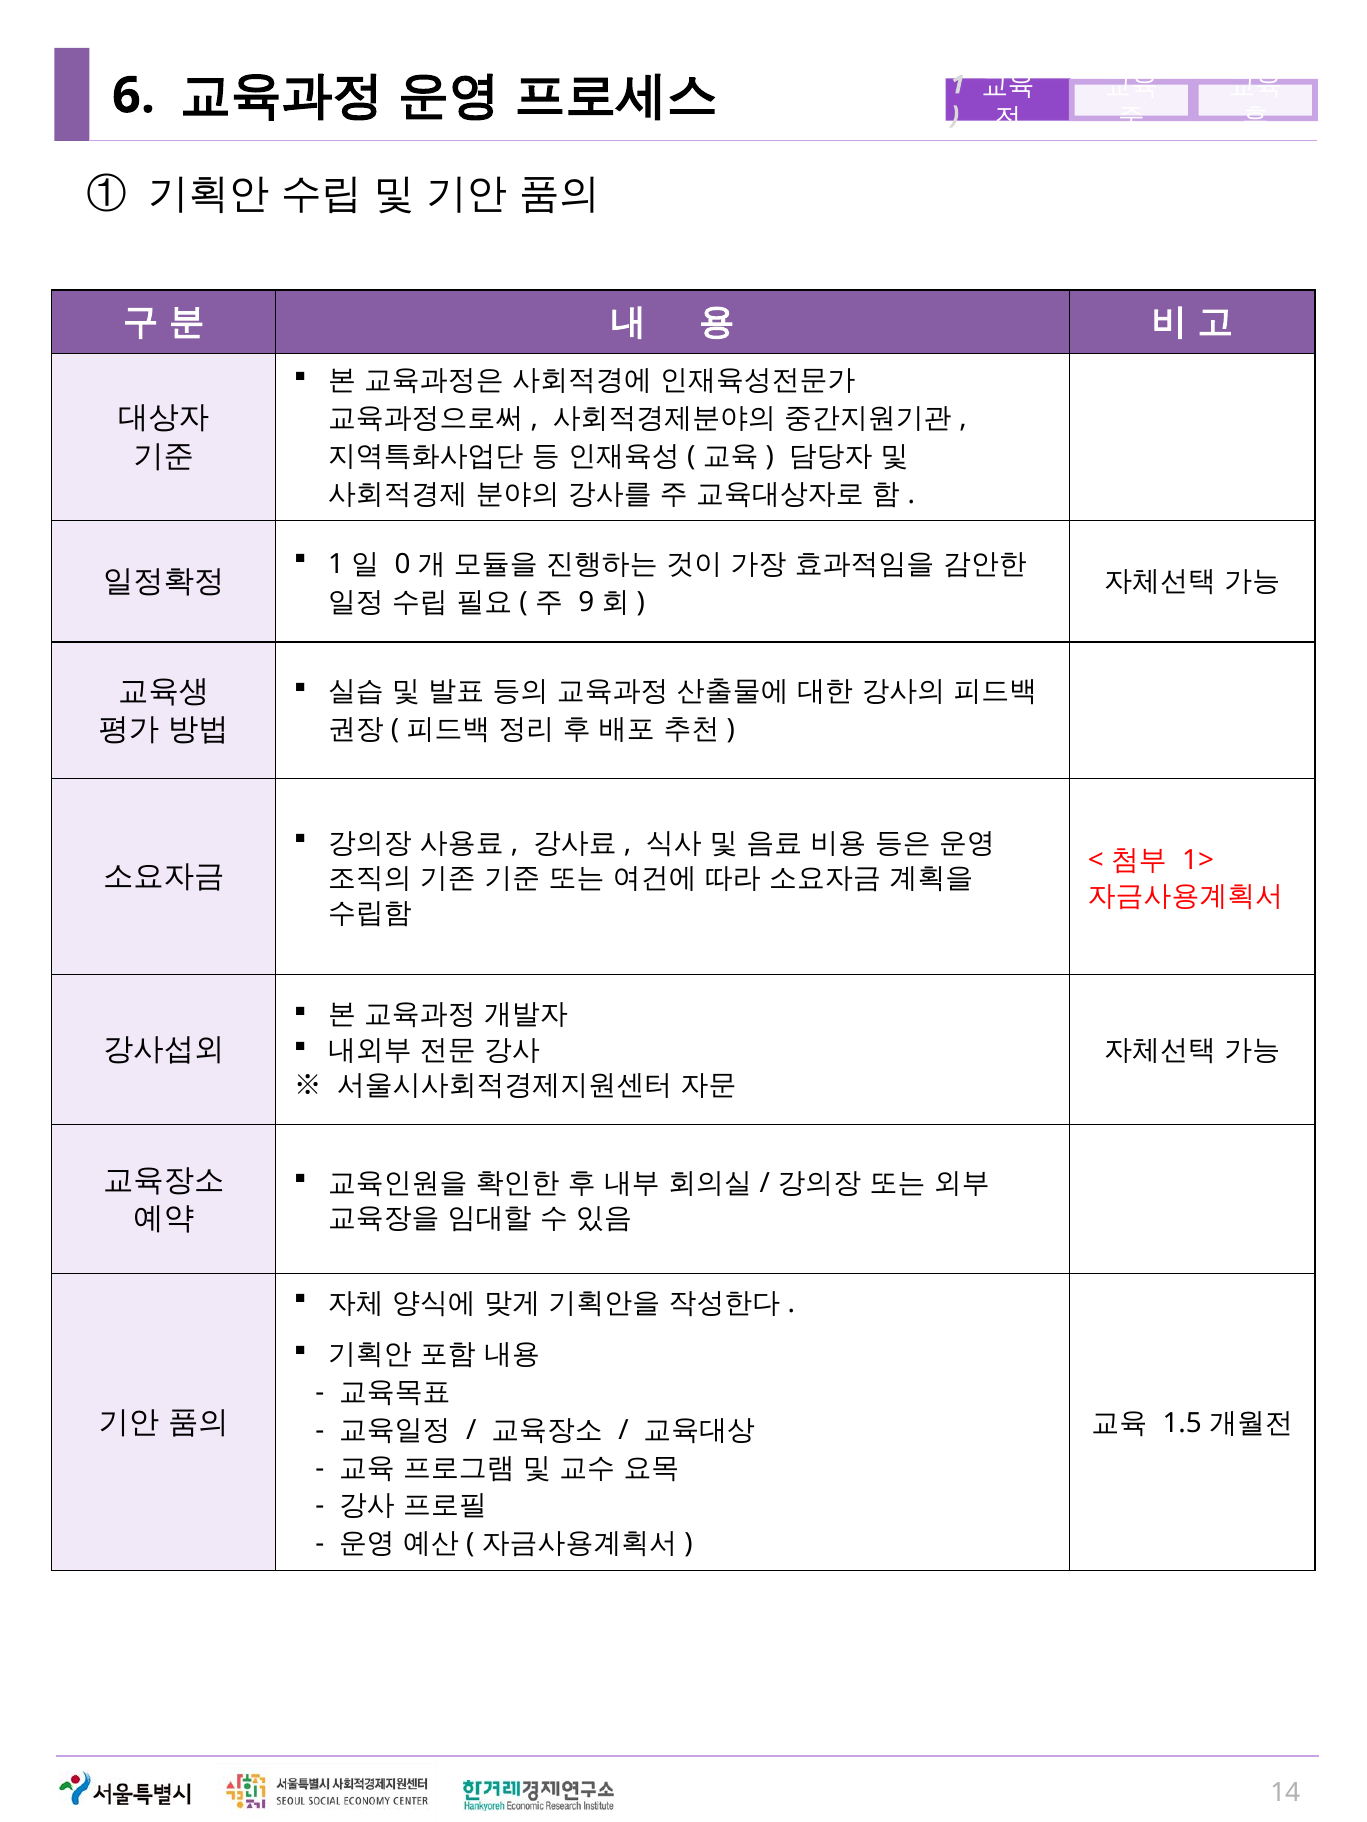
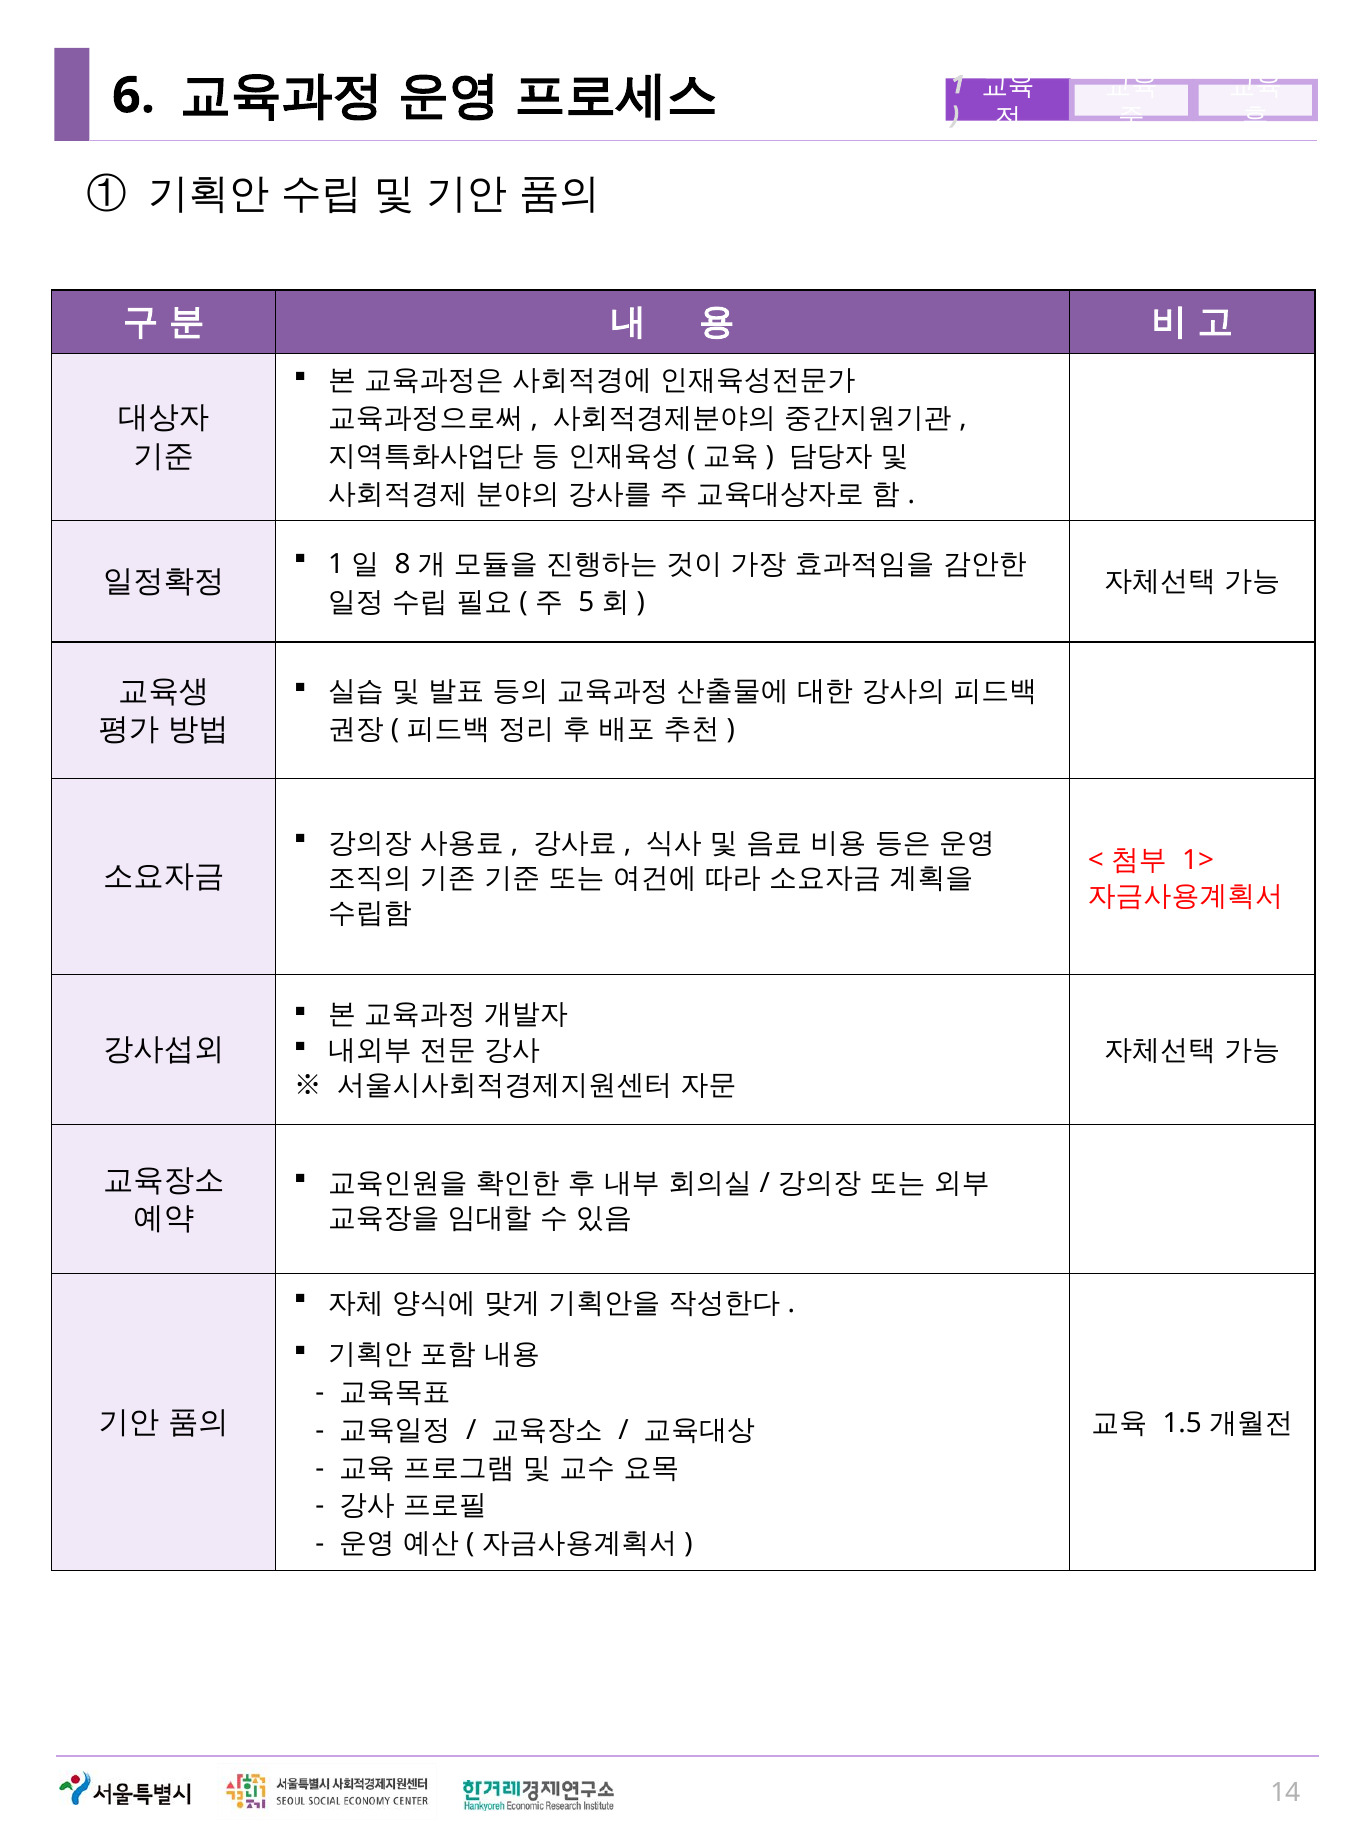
0: 0 -> 8
9: 9 -> 5
